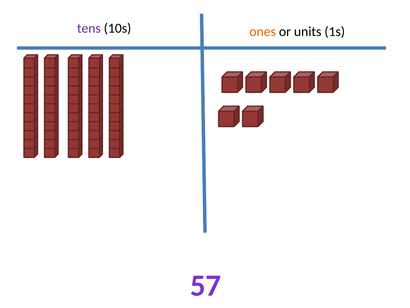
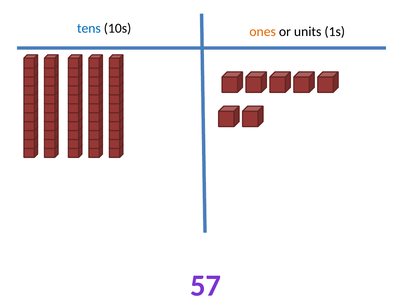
tens colour: purple -> blue
